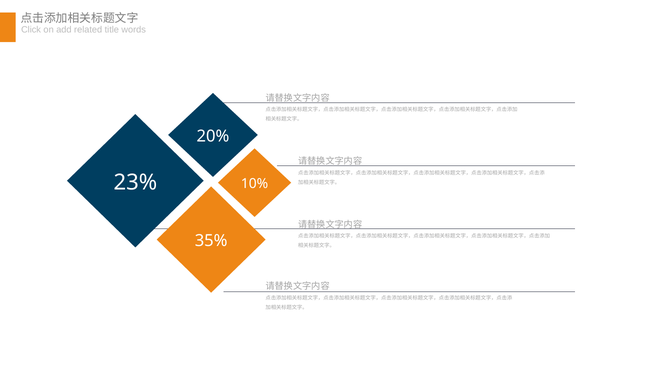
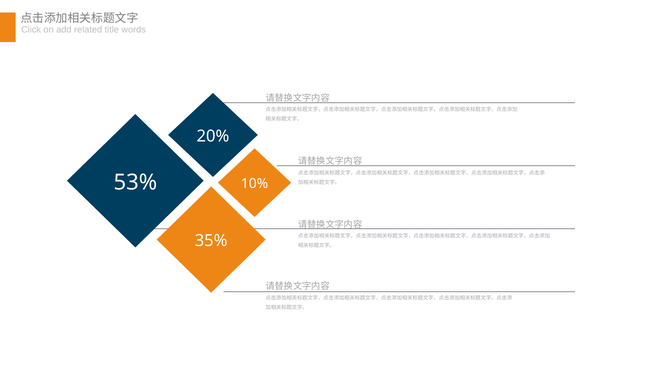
23%: 23% -> 53%
